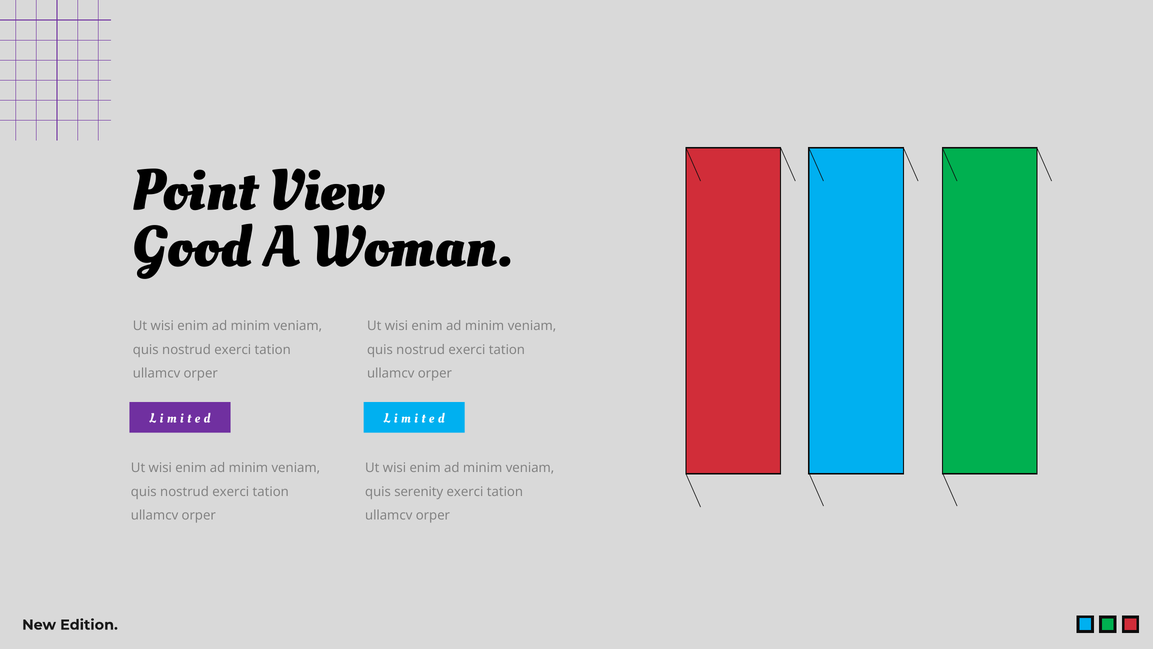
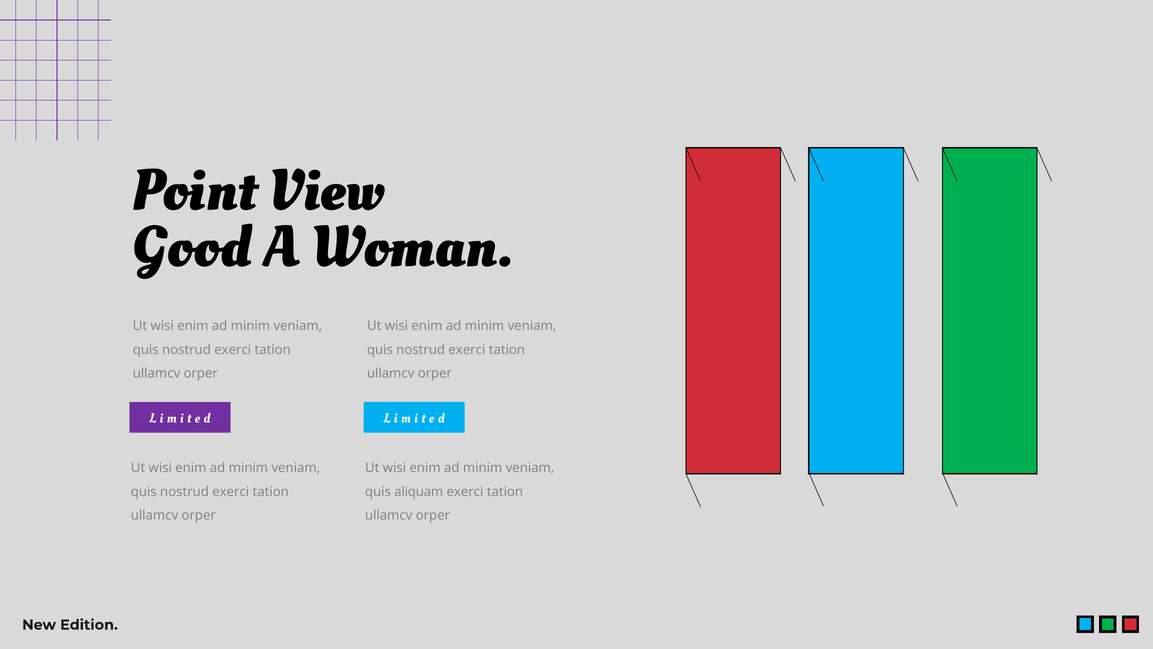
serenity: serenity -> aliquam
